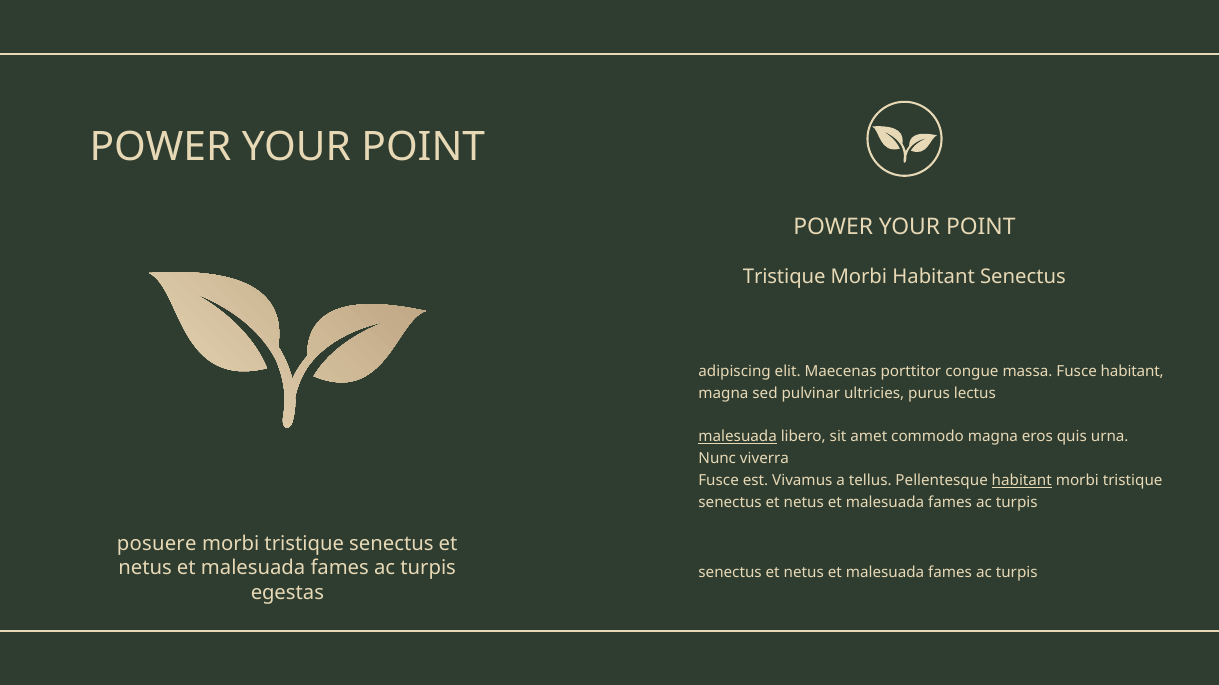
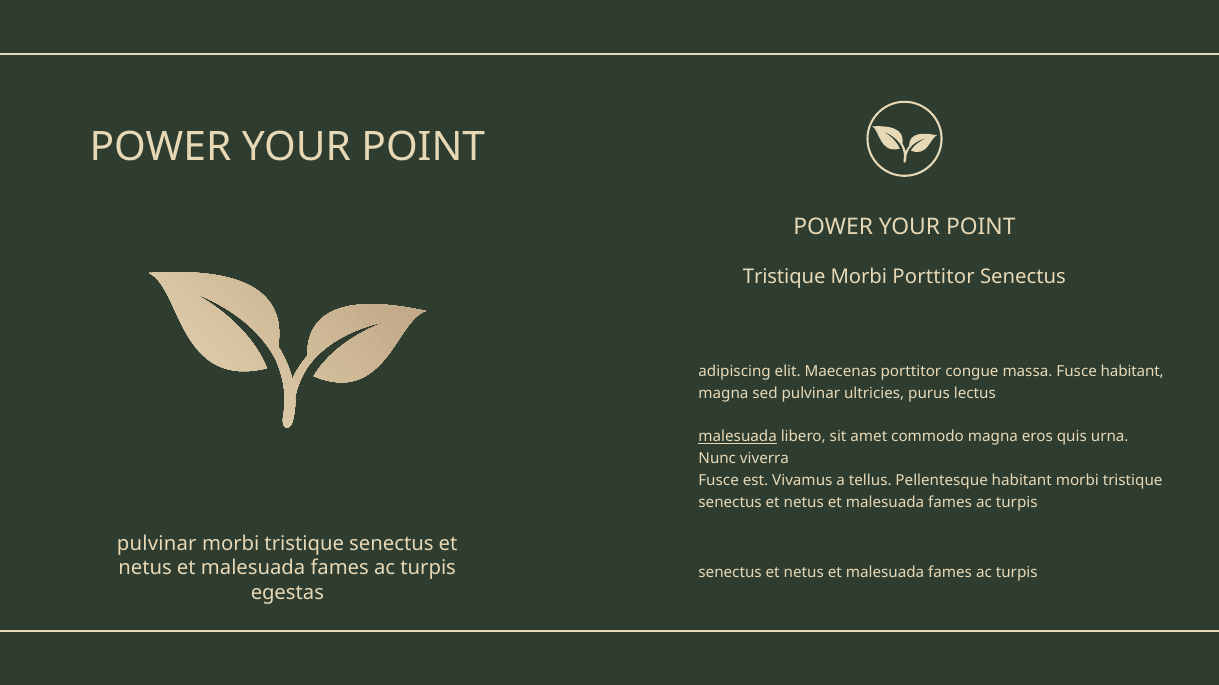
Morbi Habitant: Habitant -> Porttitor
habitant at (1022, 481) underline: present -> none
posuere at (157, 544): posuere -> pulvinar
